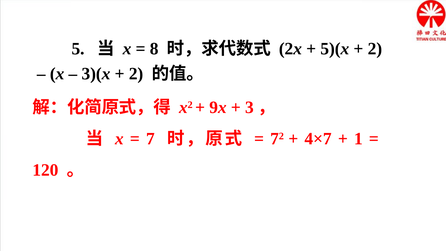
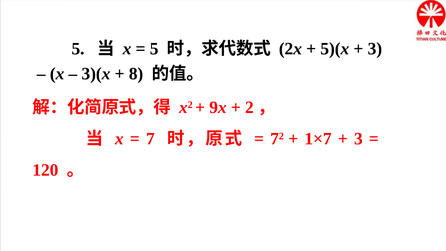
8 at (154, 49): 8 -> 5
2 at (375, 49): 2 -> 3
2 at (136, 74): 2 -> 8
3: 3 -> 2
4×7: 4×7 -> 1×7
1 at (358, 139): 1 -> 3
